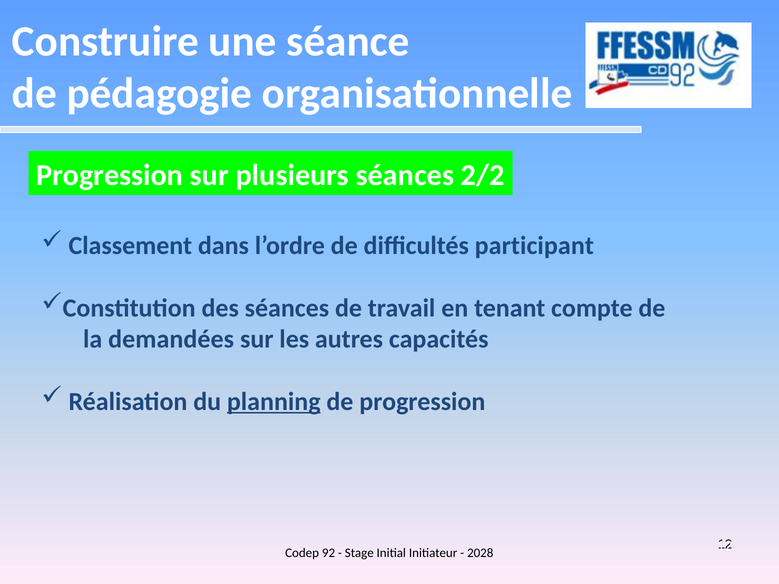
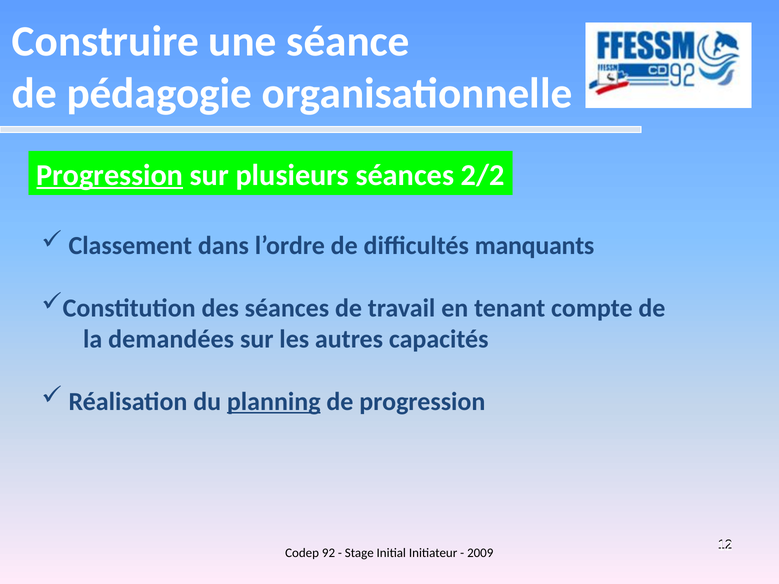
Progression at (110, 175) underline: none -> present
participant: participant -> manquants
2028: 2028 -> 2009
